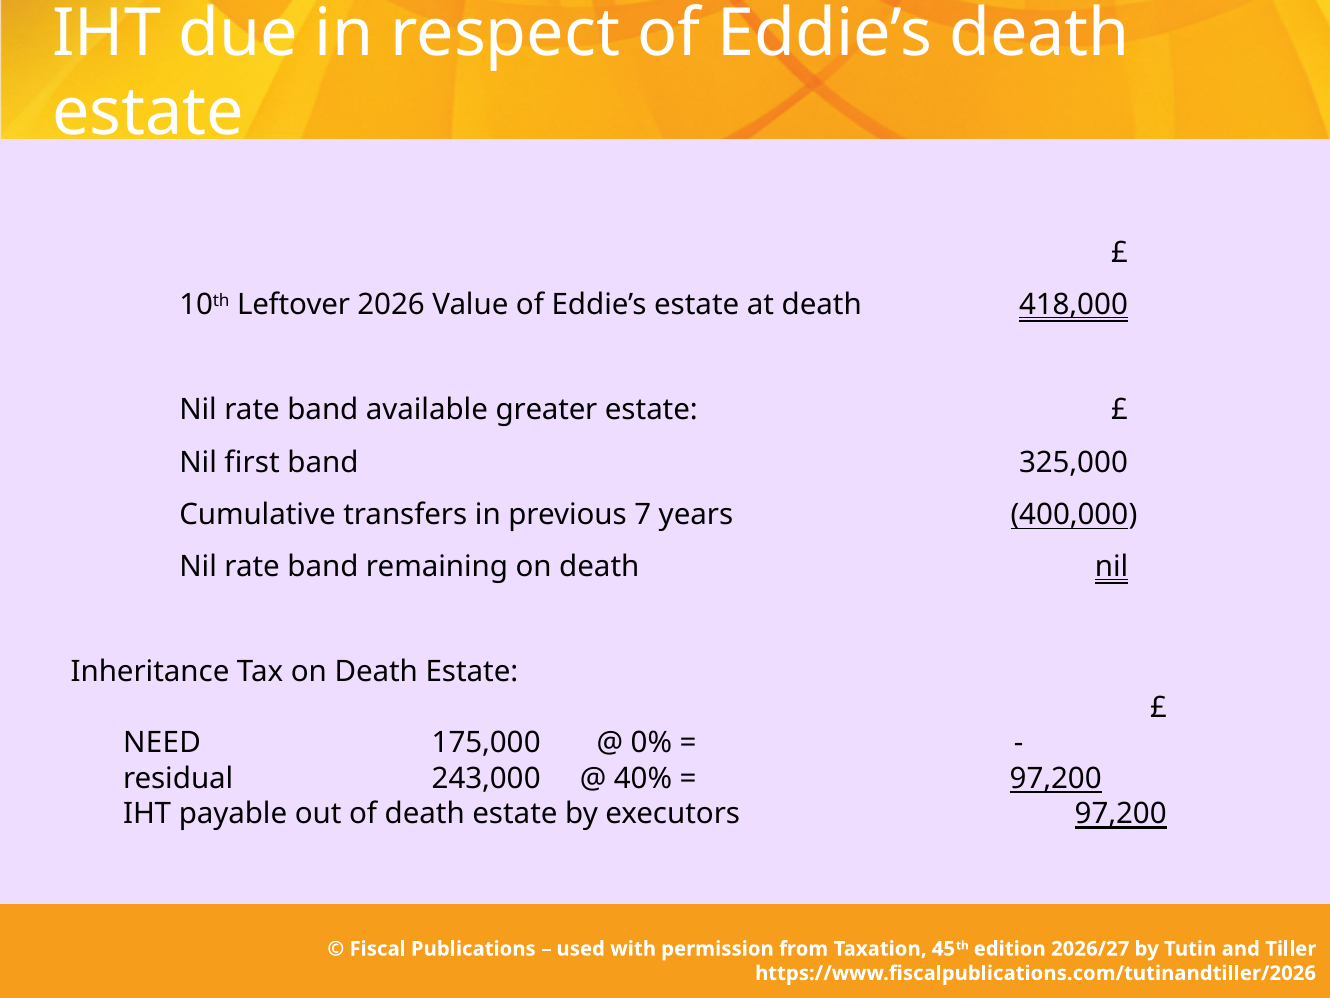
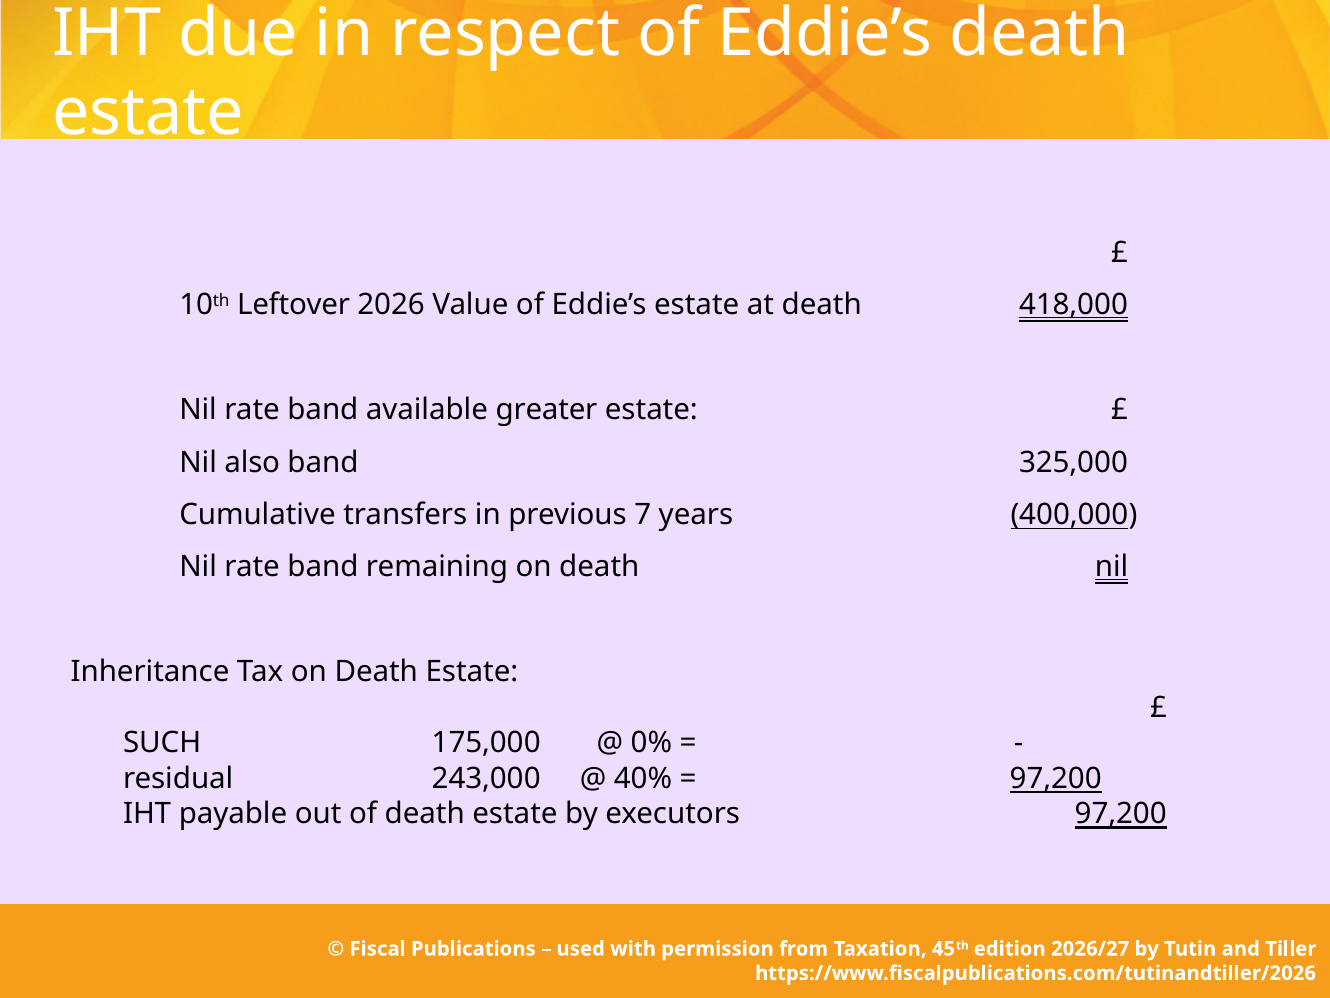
first: first -> also
NEED: NEED -> SUCH
